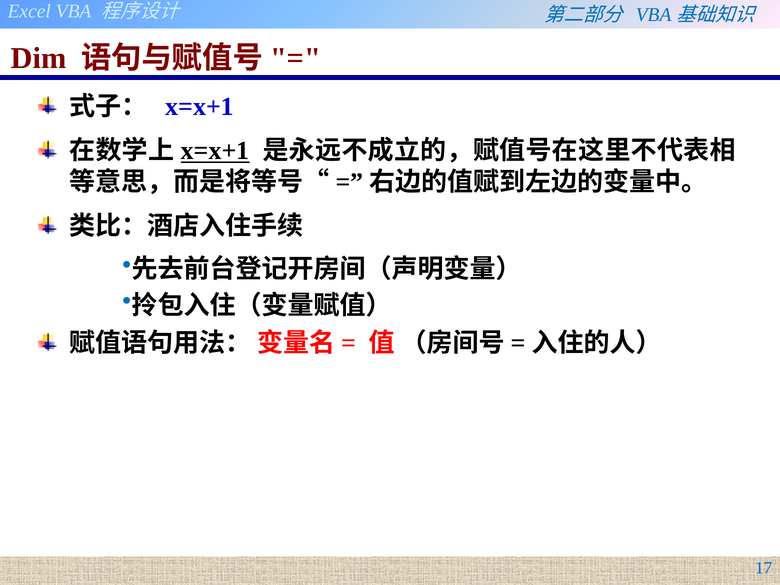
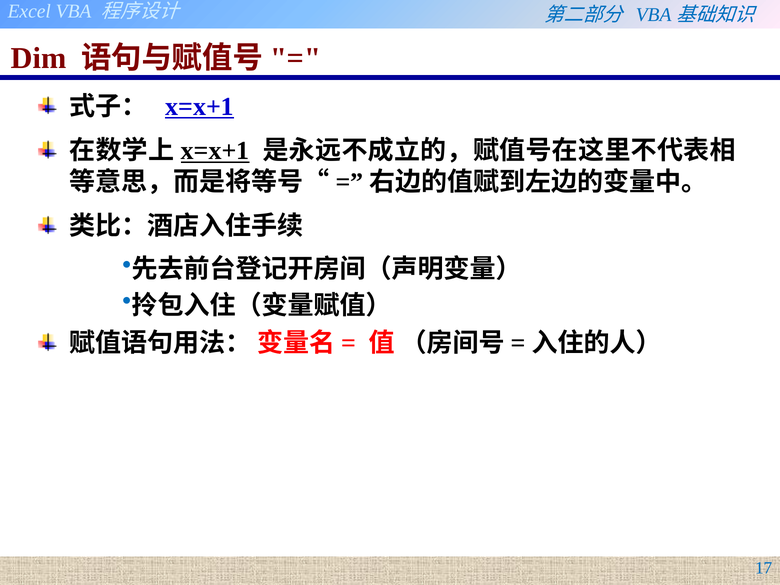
x=x+1 at (200, 107) underline: none -> present
